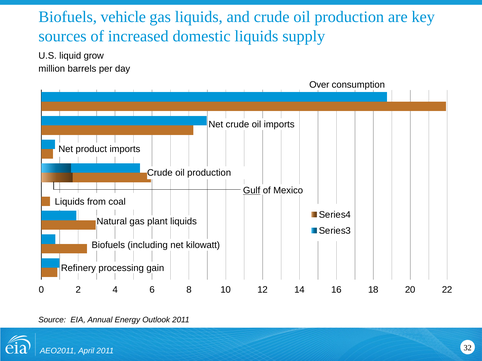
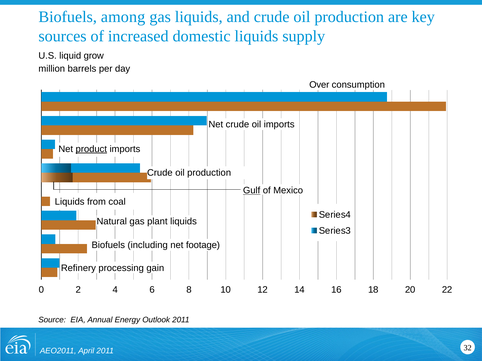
vehicle: vehicle -> among
product underline: none -> present
kilowatt: kilowatt -> footage
